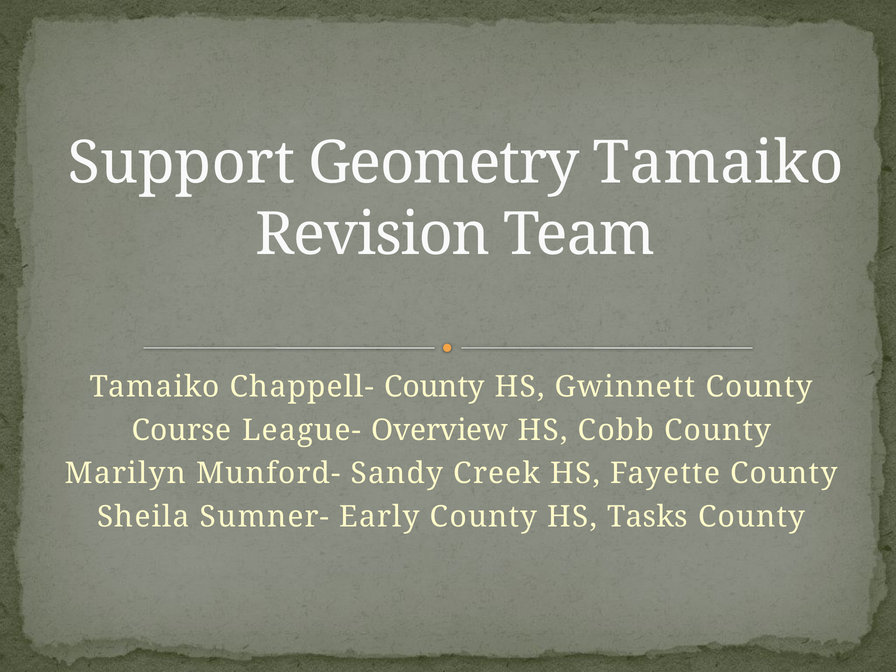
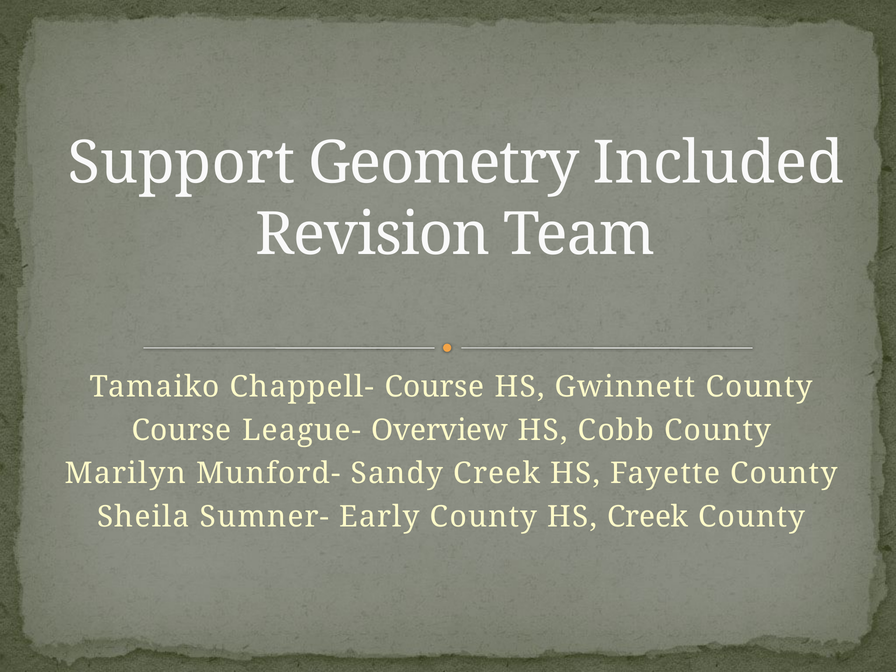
Geometry Tamaiko: Tamaiko -> Included
Chappell- County: County -> Course
HS Tasks: Tasks -> Creek
